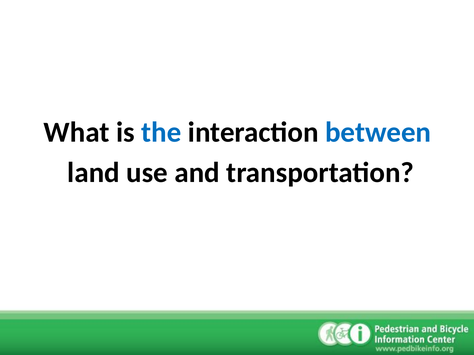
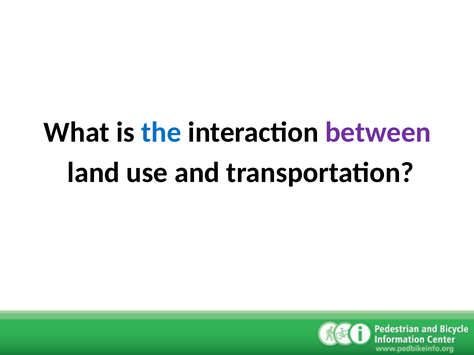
between colour: blue -> purple
